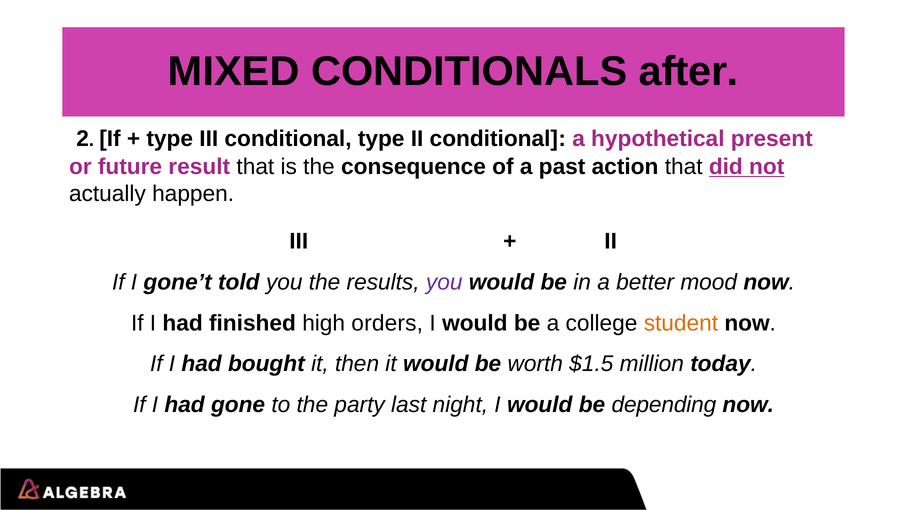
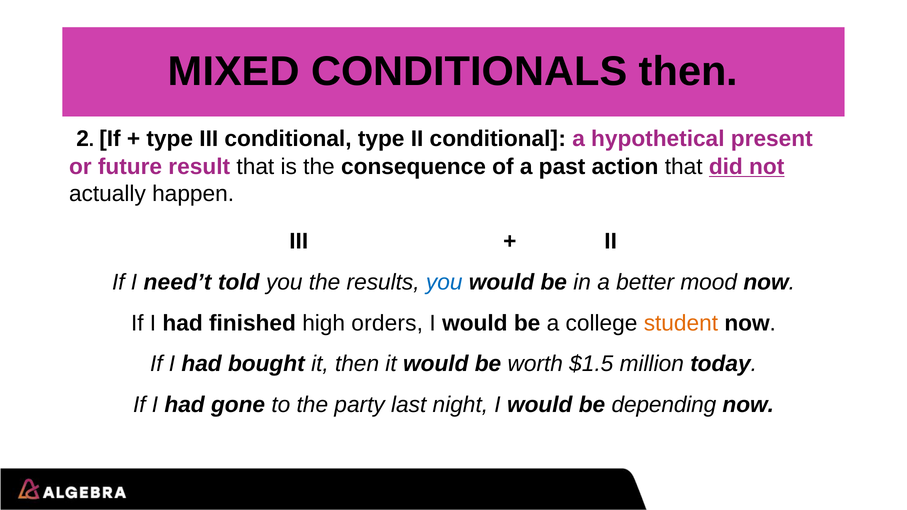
CONDITIONALS after: after -> then
gone’t: gone’t -> need’t
you at (444, 282) colour: purple -> blue
